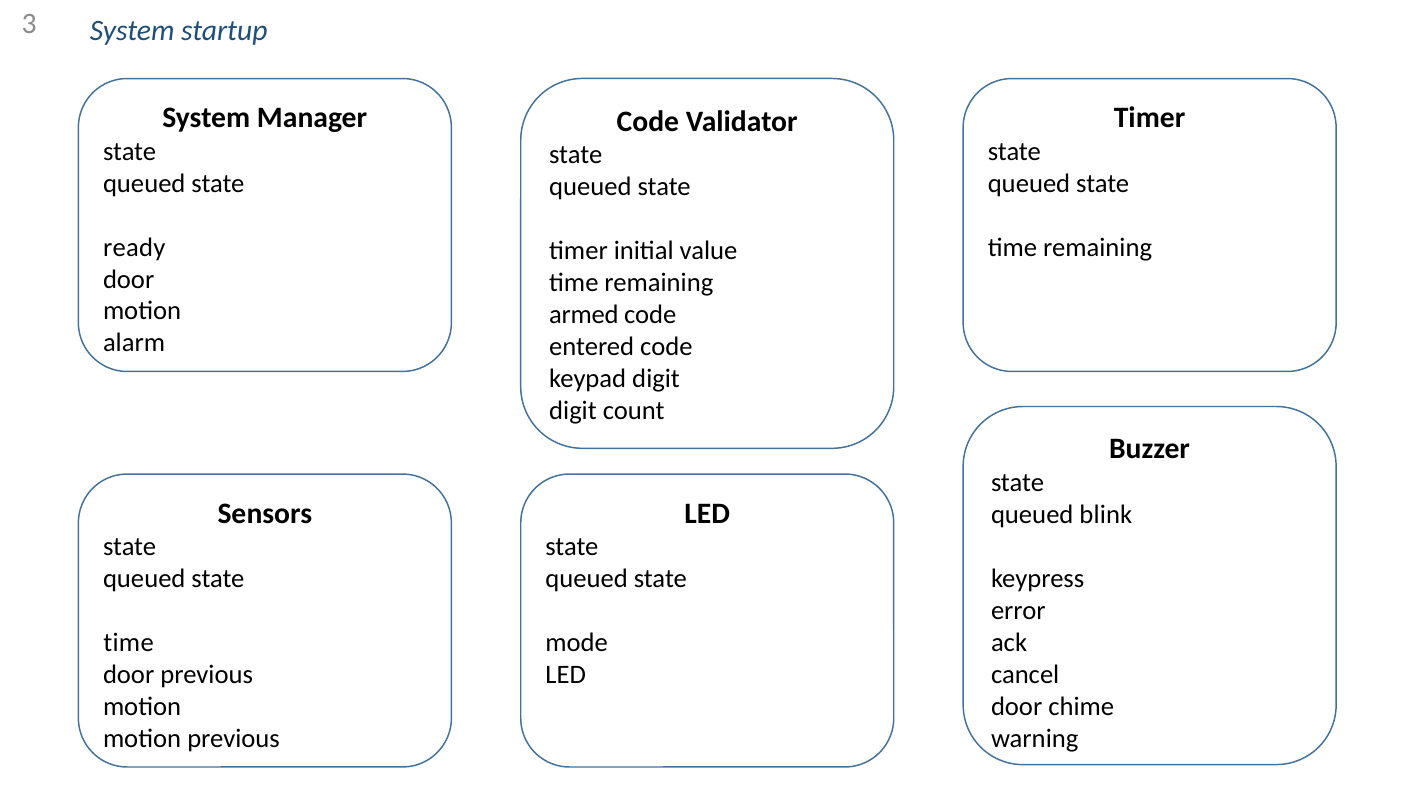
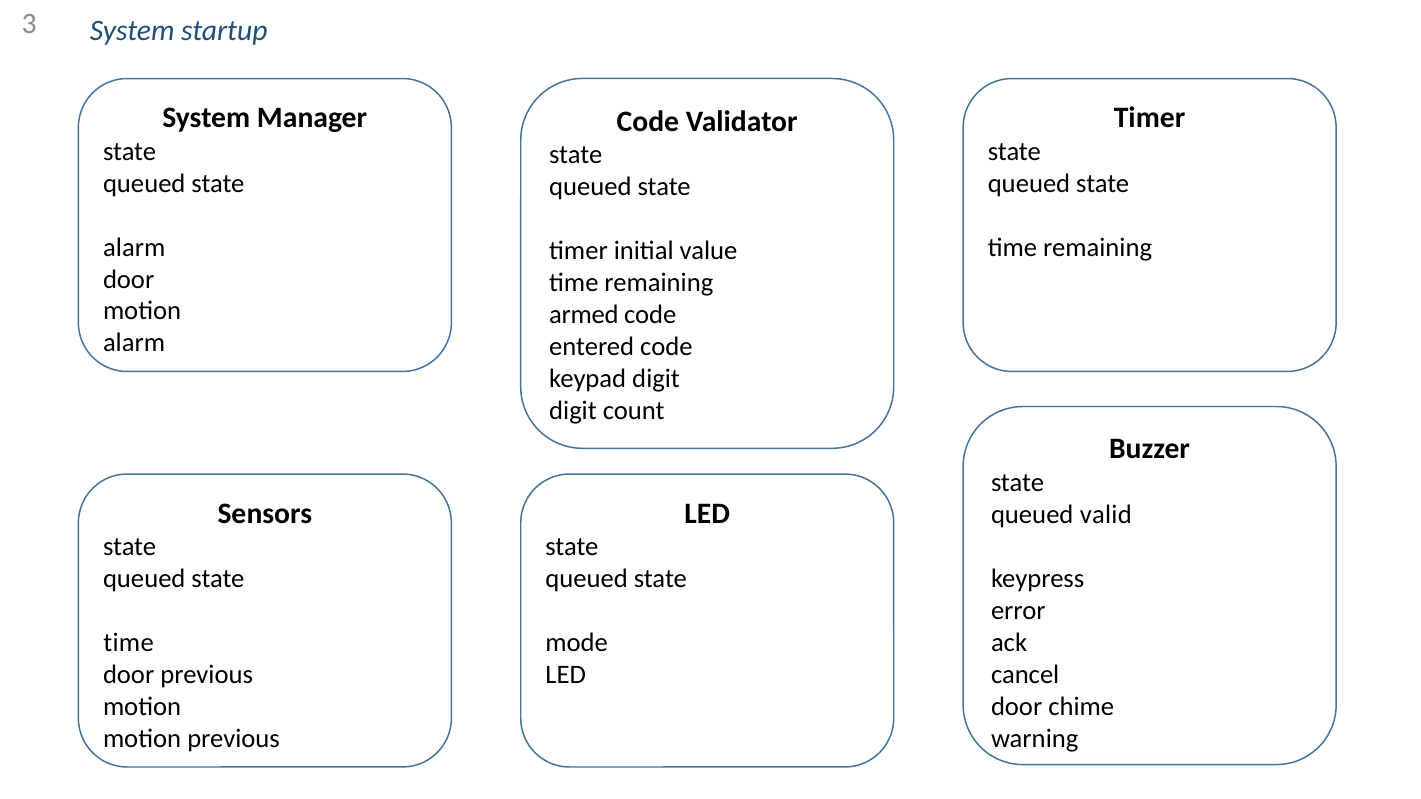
ready at (134, 247): ready -> alarm
blink: blink -> valid
